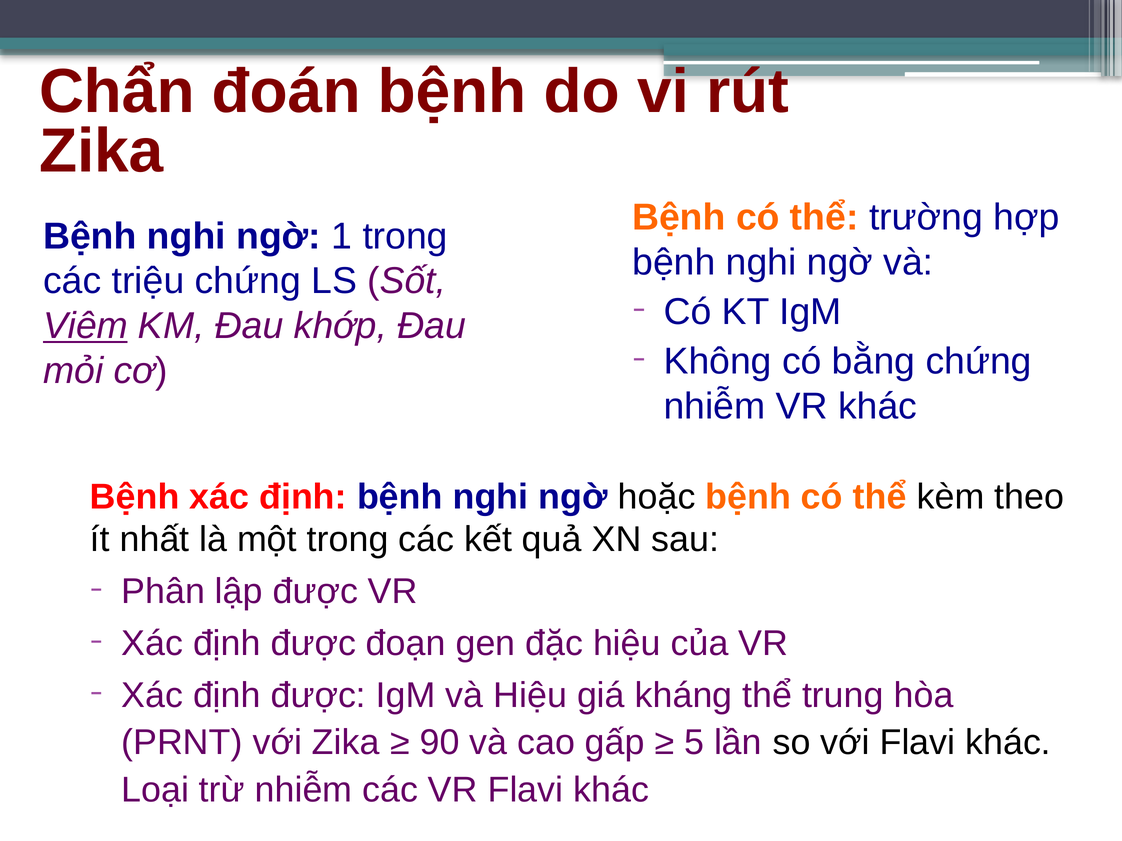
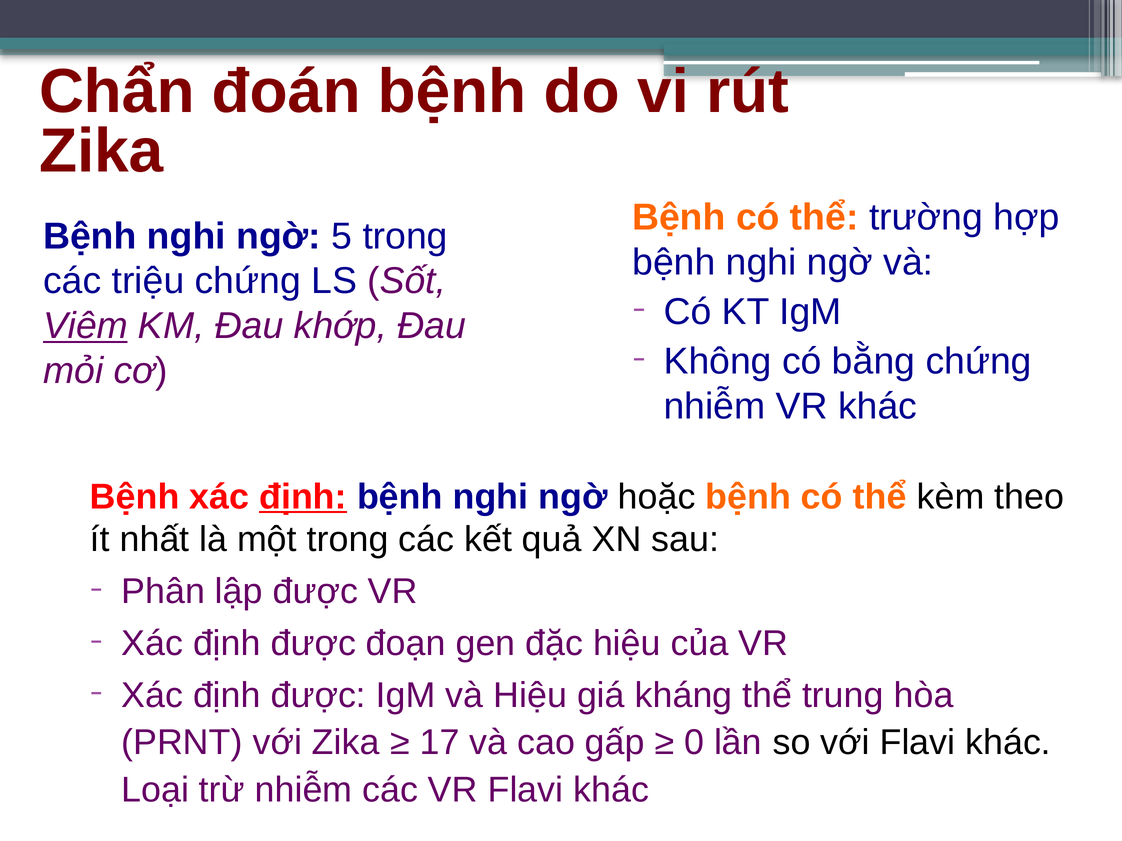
1: 1 -> 5
định at (303, 497) underline: none -> present
90: 90 -> 17
5: 5 -> 0
